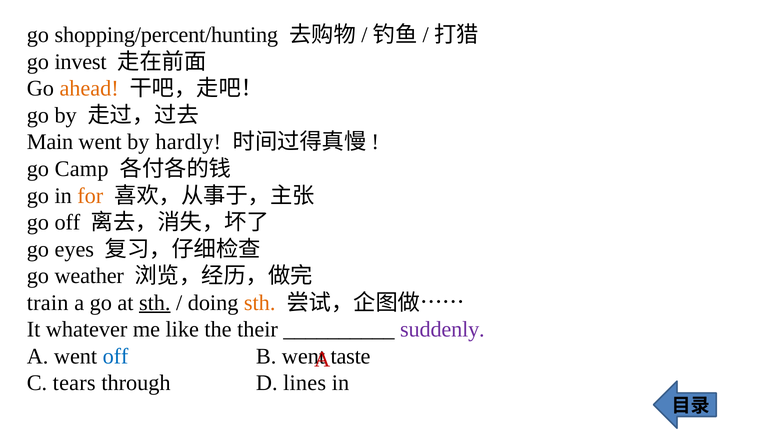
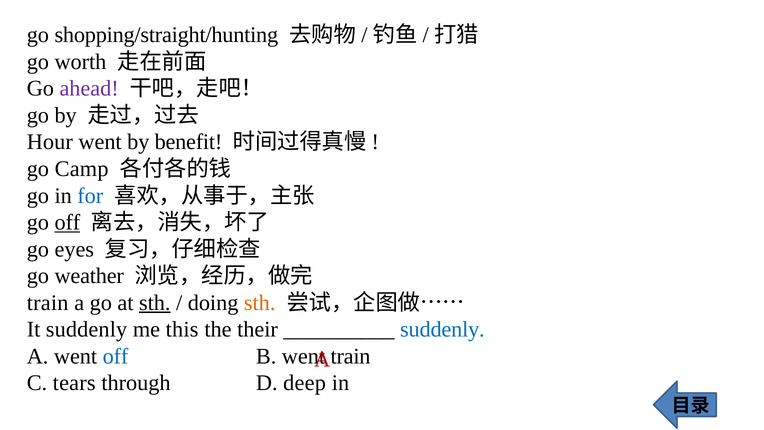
shopping/percent/hunting: shopping/percent/hunting -> shopping/straight/hunting
invest: invest -> worth
ahead colour: orange -> purple
Main: Main -> Hour
hardly: hardly -> benefit
for colour: orange -> blue
off at (67, 222) underline: none -> present
It whatever: whatever -> suddenly
like: like -> this
suddenly at (442, 329) colour: purple -> blue
taste at (351, 356): taste -> train
lines: lines -> deep
